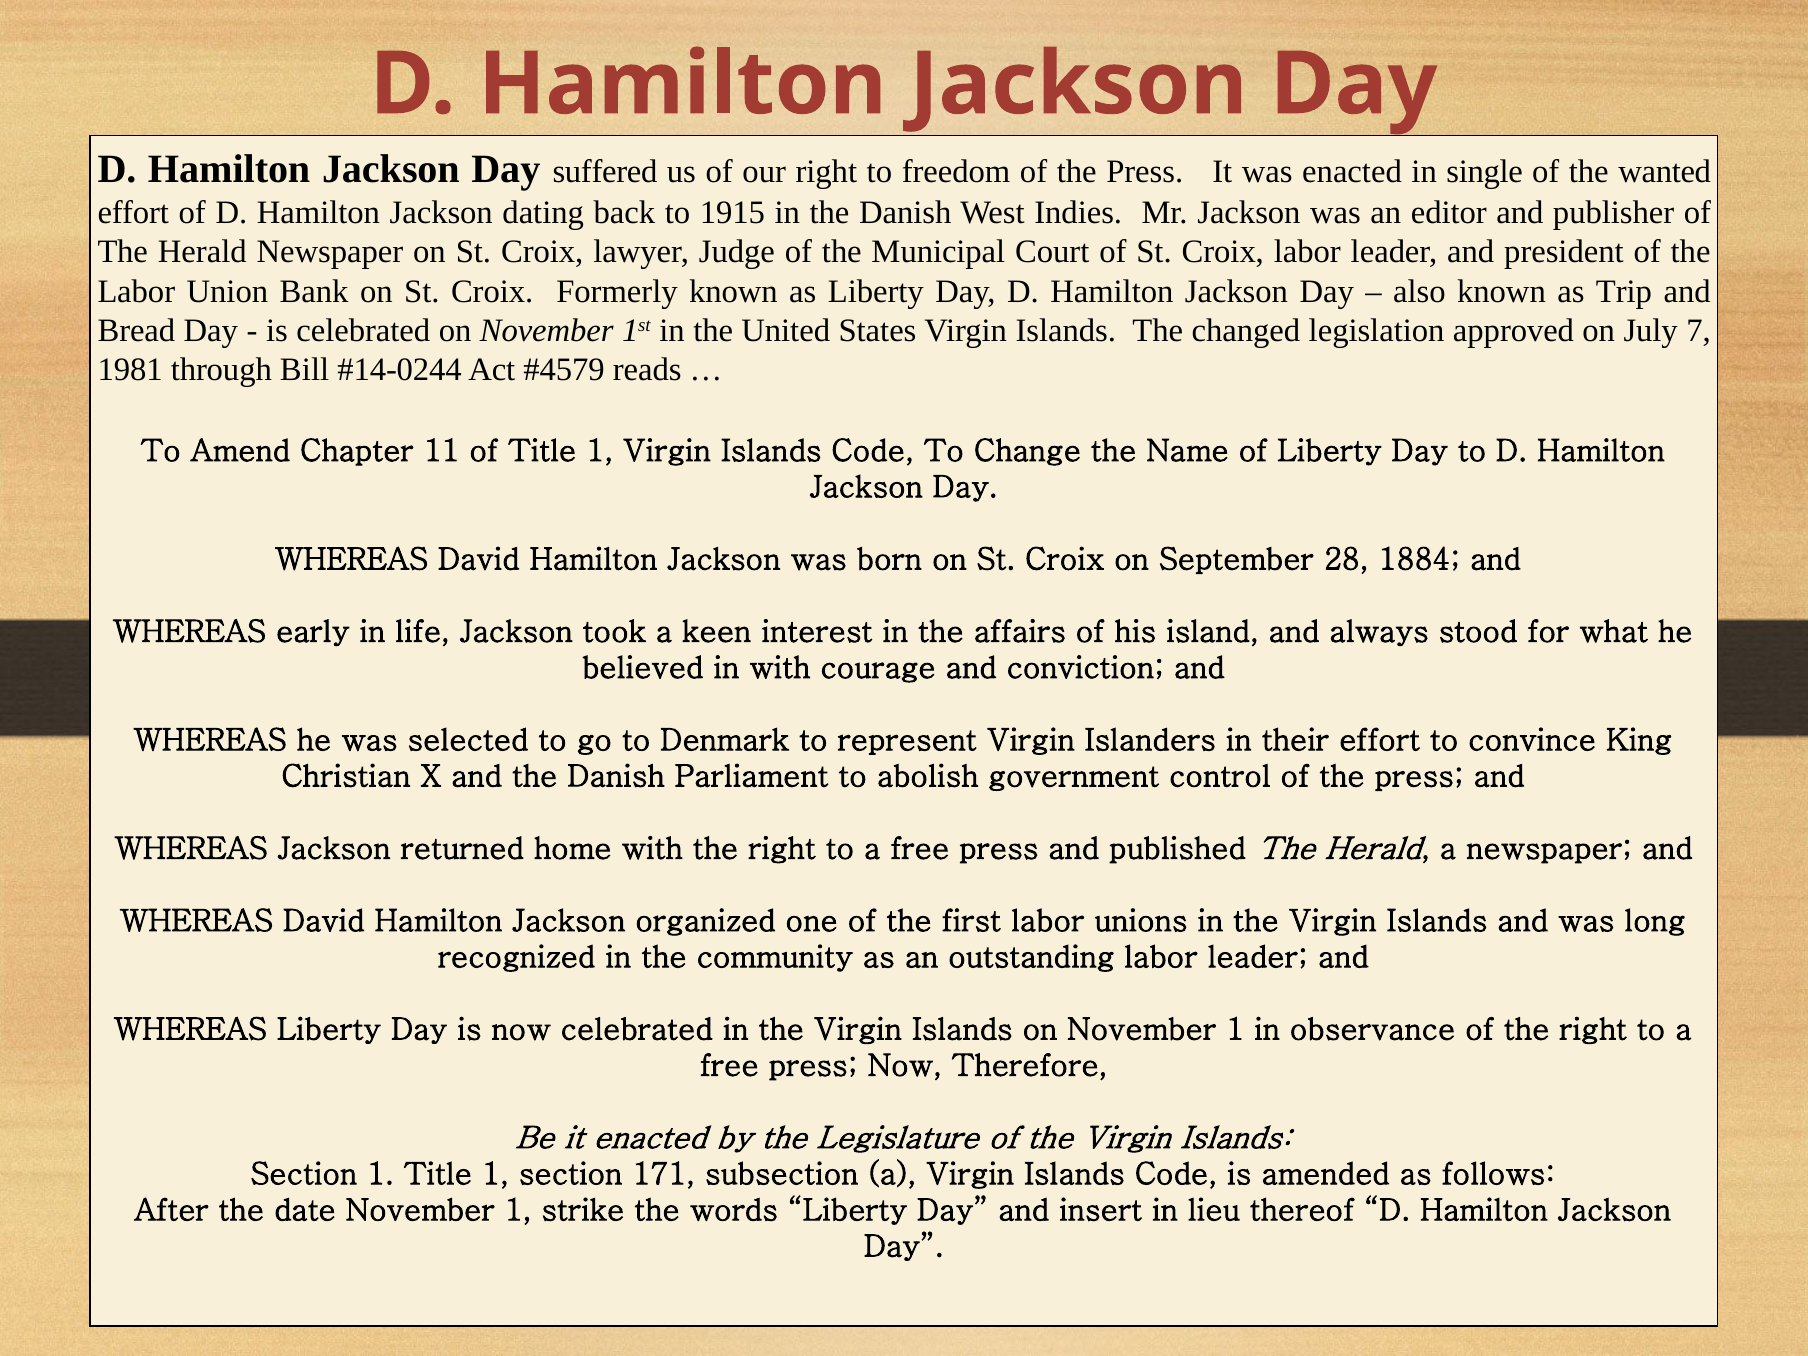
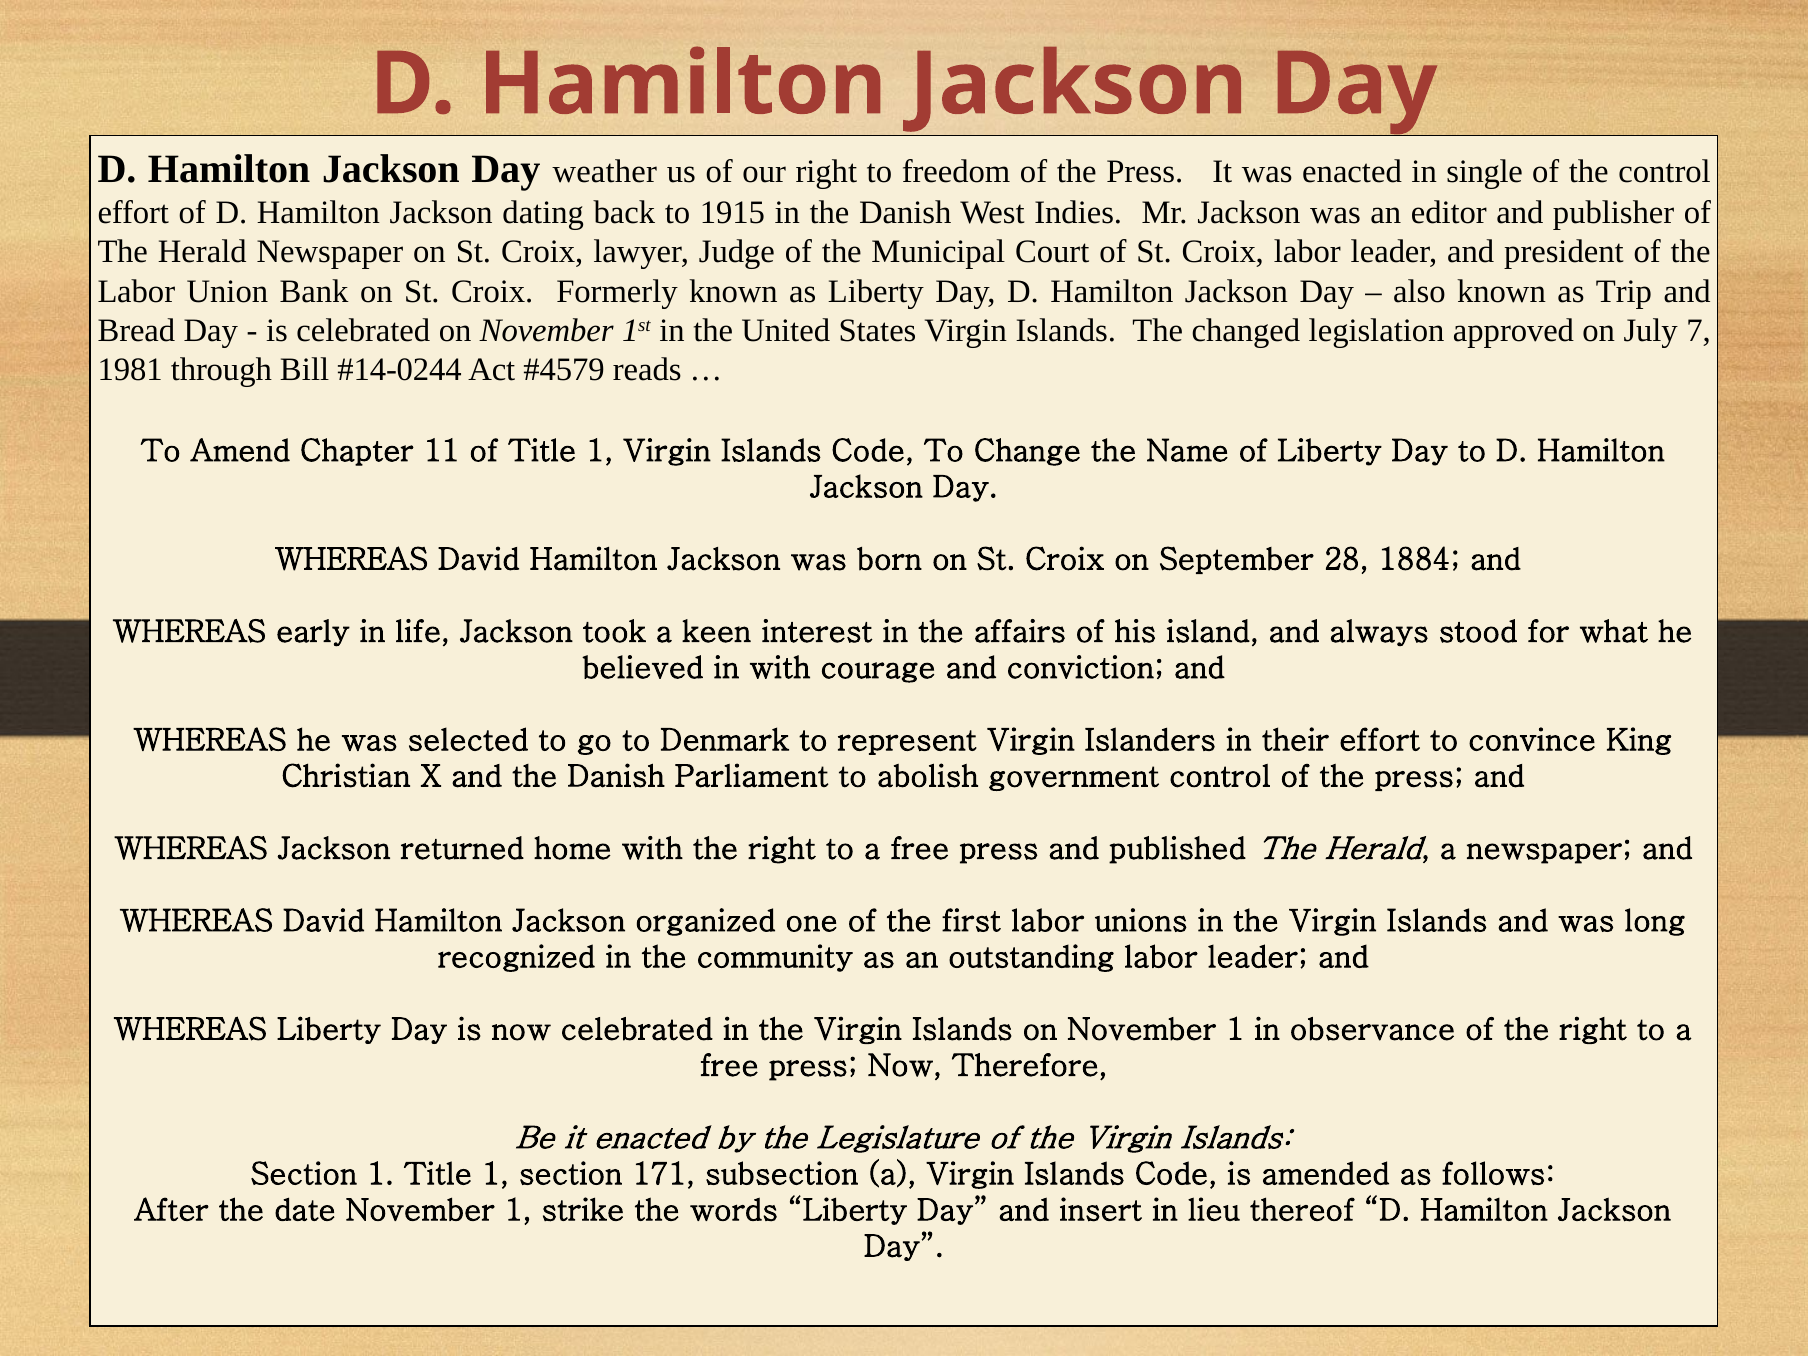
suffered: suffered -> weather
the wanted: wanted -> control
